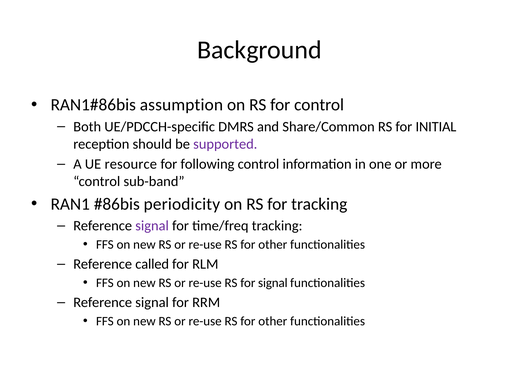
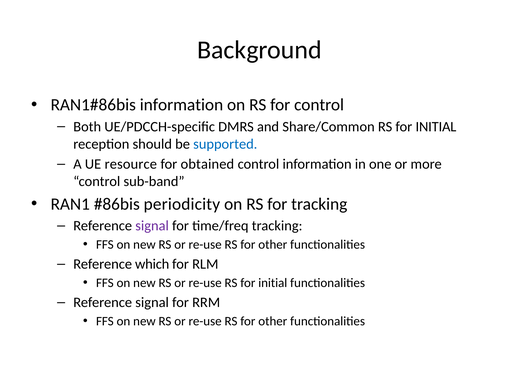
assumption at (181, 105): assumption -> information
supported colour: purple -> blue
following: following -> obtained
called: called -> which
re-use RS for signal: signal -> initial
